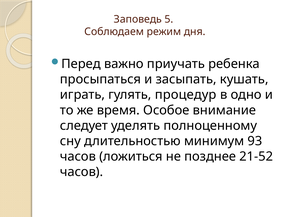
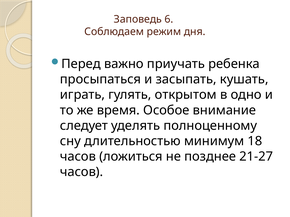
5: 5 -> 6
процедур: процедур -> открытом
93: 93 -> 18
21-52: 21-52 -> 21-27
